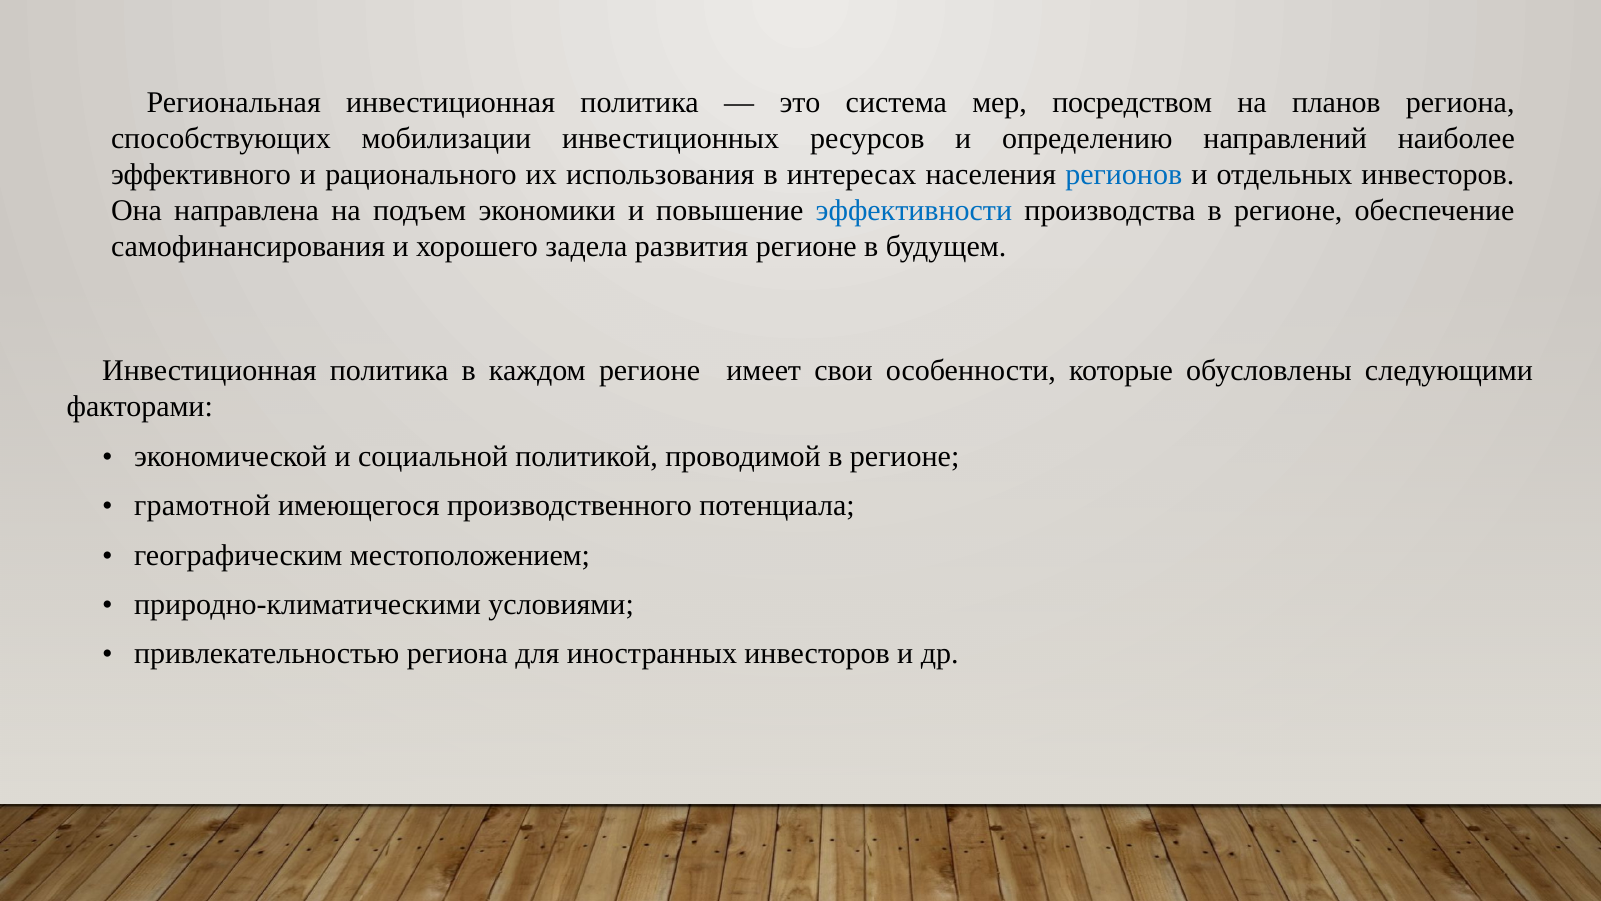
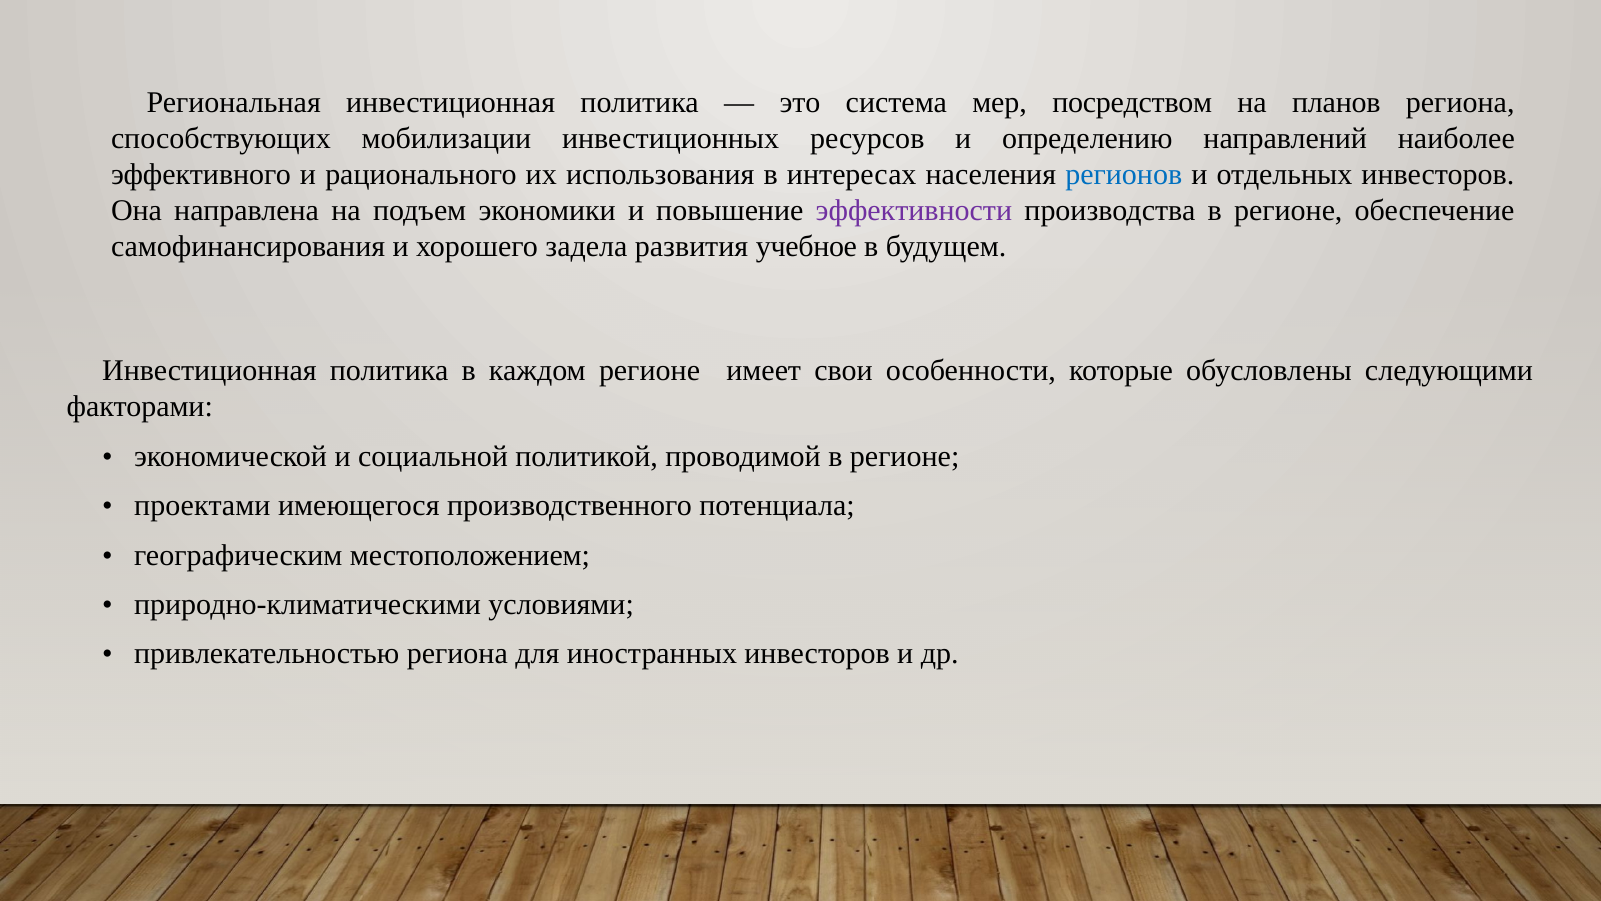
эффективности colour: blue -> purple
развития регионе: регионе -> учебное
грамотной: грамотной -> проектами
